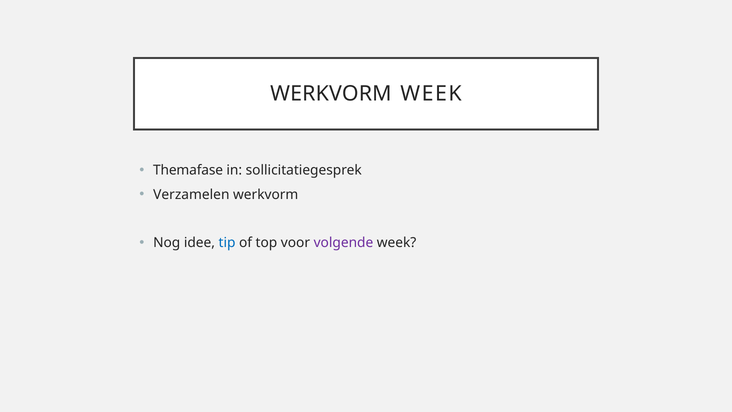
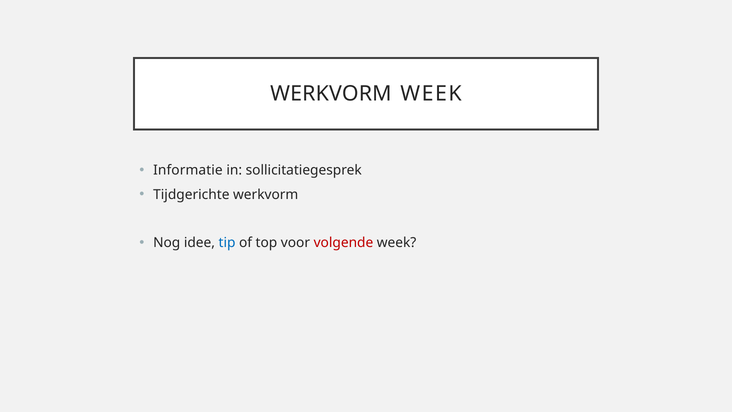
Themafase: Themafase -> Informatie
Verzamelen: Verzamelen -> Tijdgerichte
volgende colour: purple -> red
